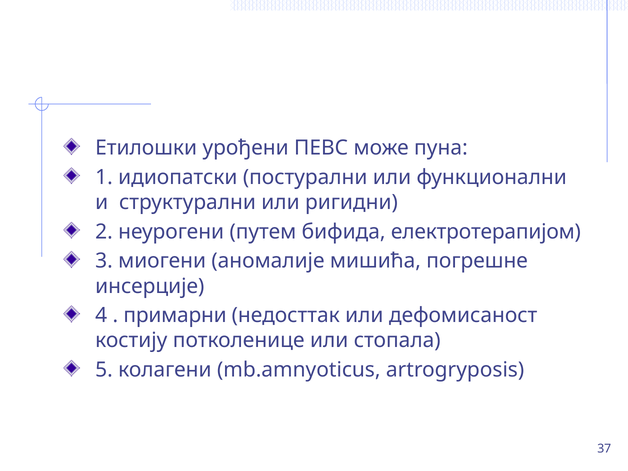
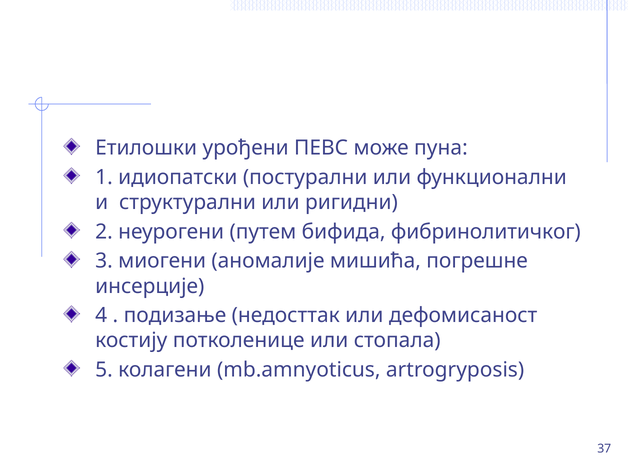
електротерапијом: електротерапијом -> фибринолитичког
примарни: примарни -> подизање
